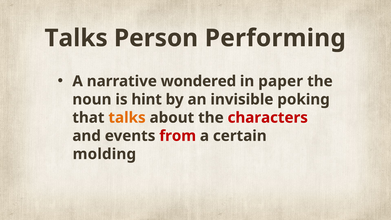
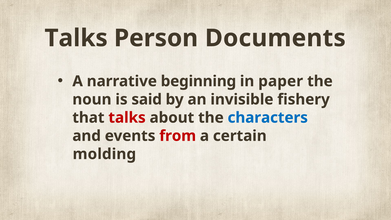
Performing: Performing -> Documents
wondered: wondered -> beginning
hint: hint -> said
poking: poking -> fishery
talks at (127, 118) colour: orange -> red
characters colour: red -> blue
